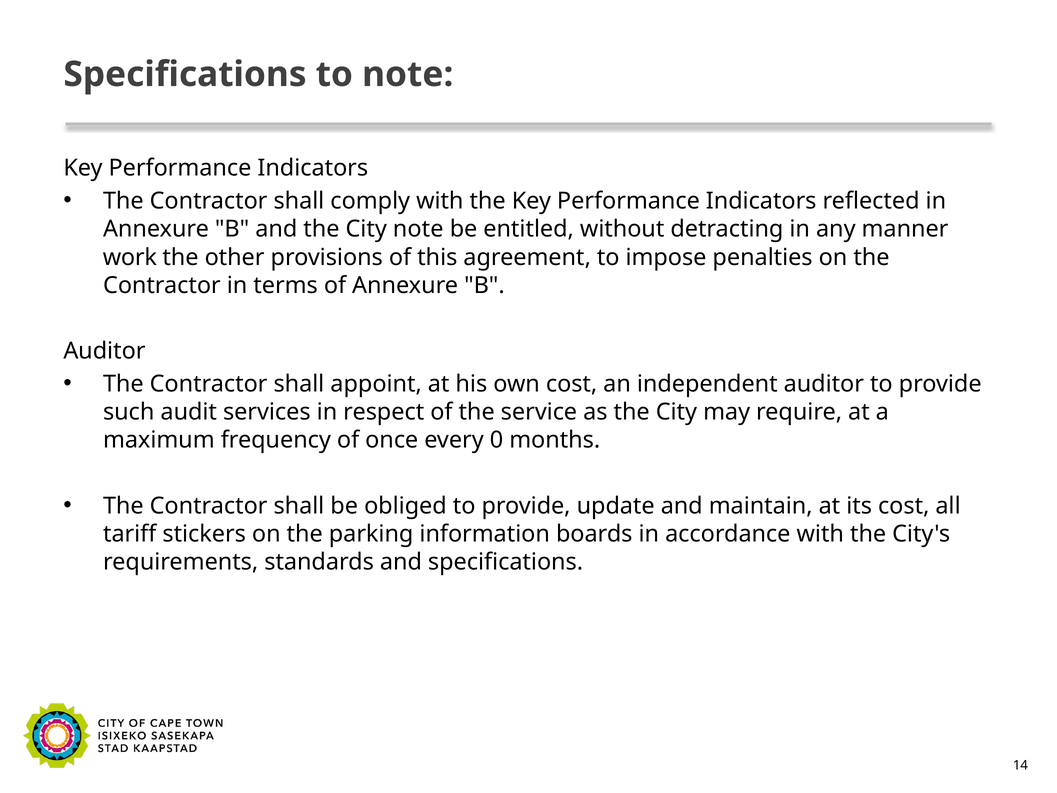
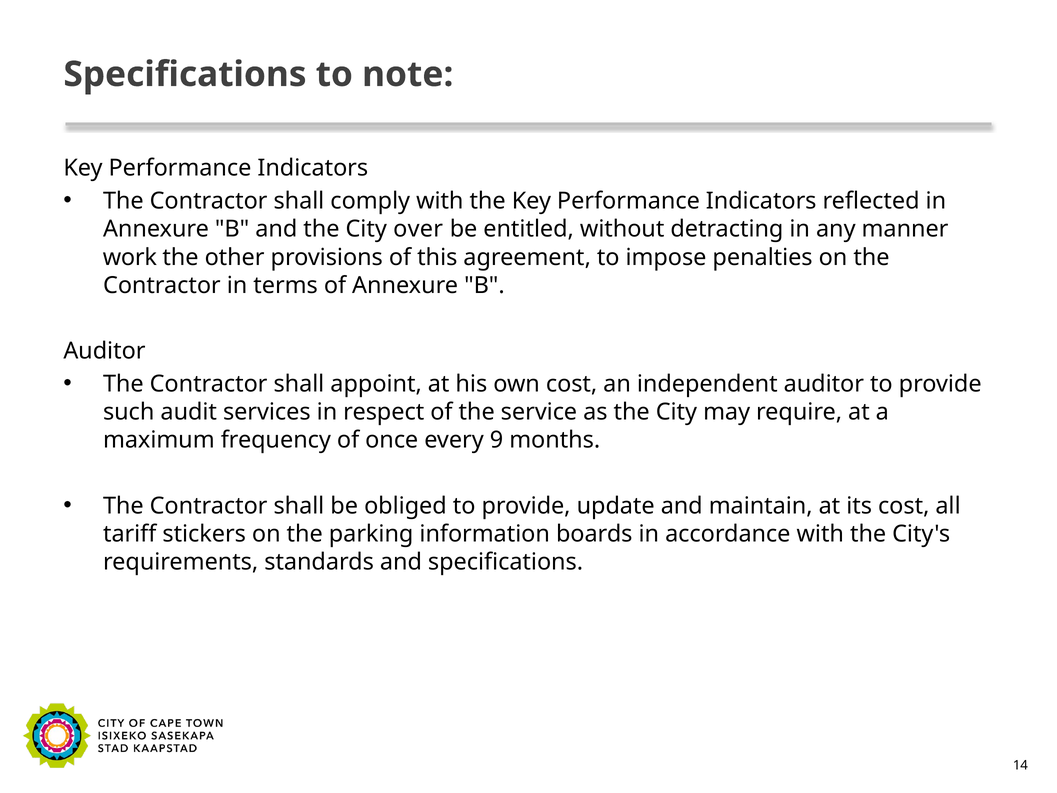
City note: note -> over
0: 0 -> 9
